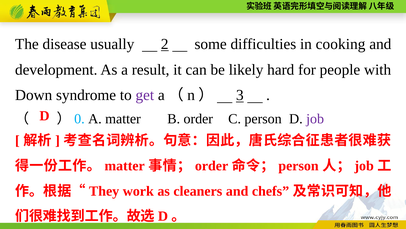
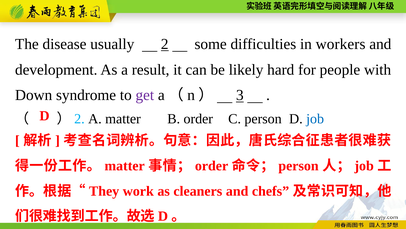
cooking: cooking -> workers
0 at (79, 119): 0 -> 2
job at (315, 119) colour: purple -> blue
